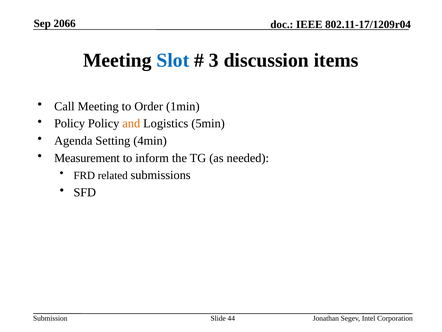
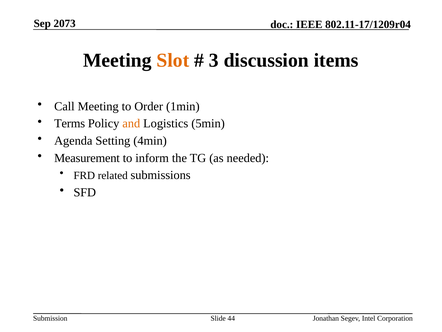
2066: 2066 -> 2073
Slot colour: blue -> orange
Policy at (70, 123): Policy -> Terms
